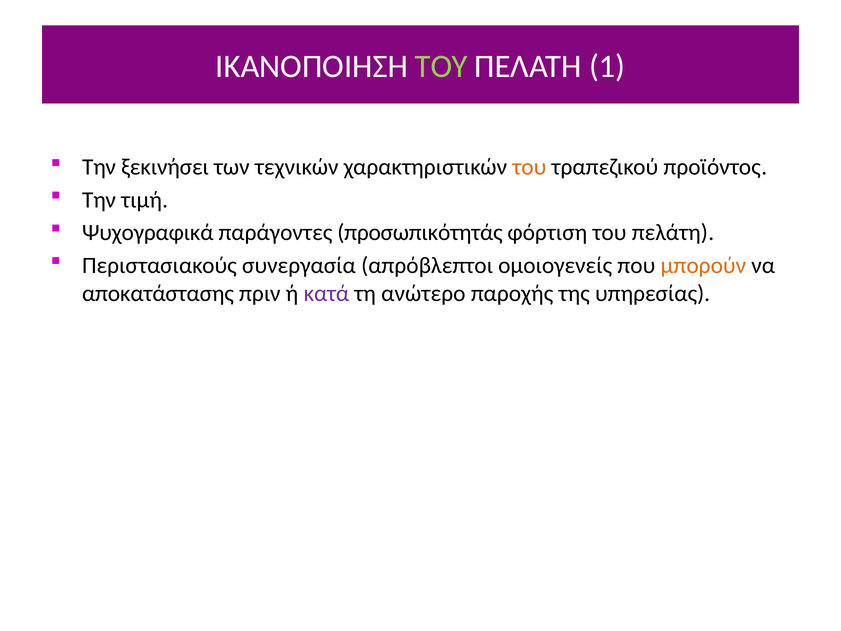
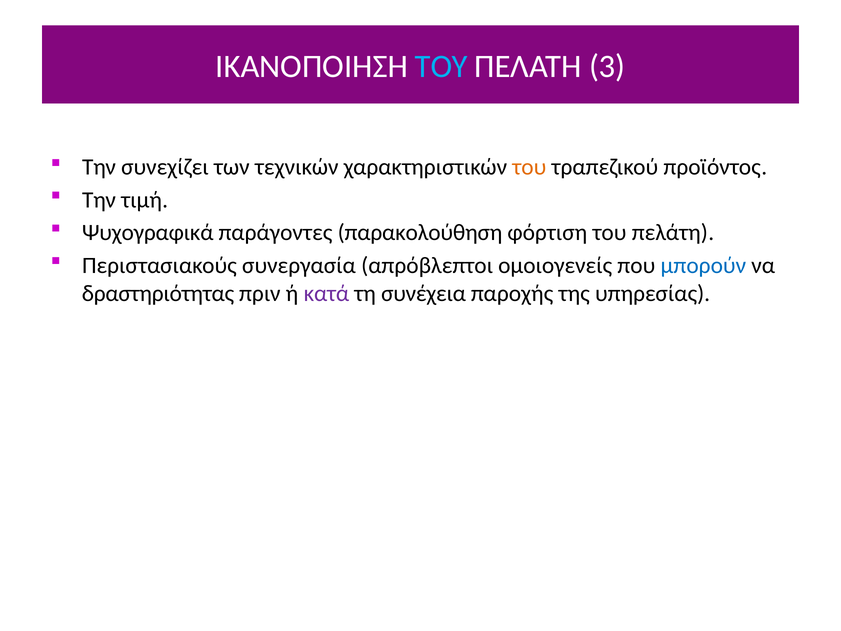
ΤΟΥ at (441, 67) colour: light green -> light blue
1: 1 -> 3
ξεκινήσει: ξεκινήσει -> συνεχίζει
προσωπικότητάς: προσωπικότητάς -> παρακολούθηση
μπορούν colour: orange -> blue
αποκατάστασης: αποκατάστασης -> δραστηριότητας
ανώτερο: ανώτερο -> συνέχεια
